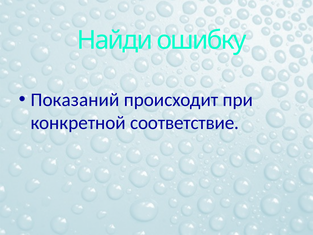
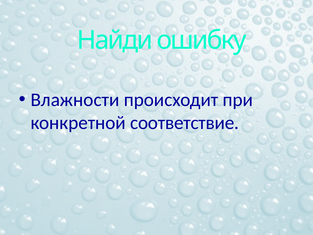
Показаний: Показаний -> Влажности
